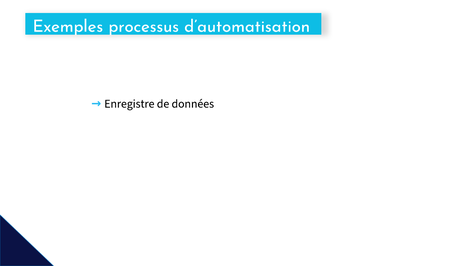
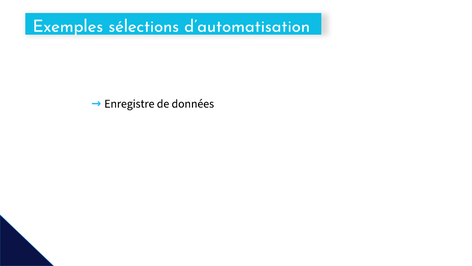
processus: processus -> sélections
